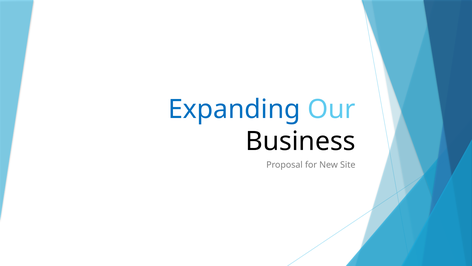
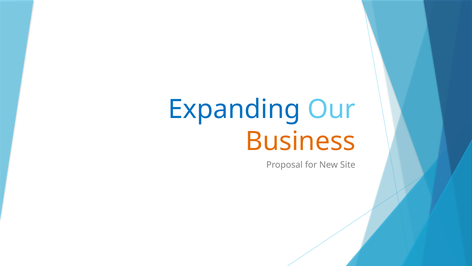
Business colour: black -> orange
